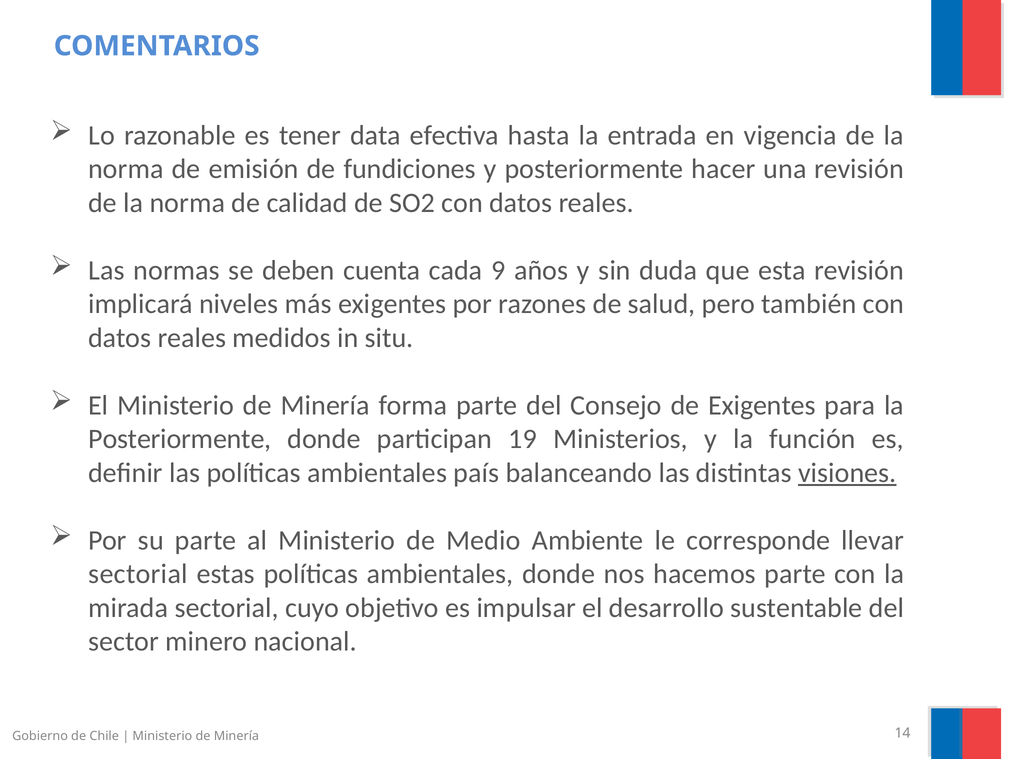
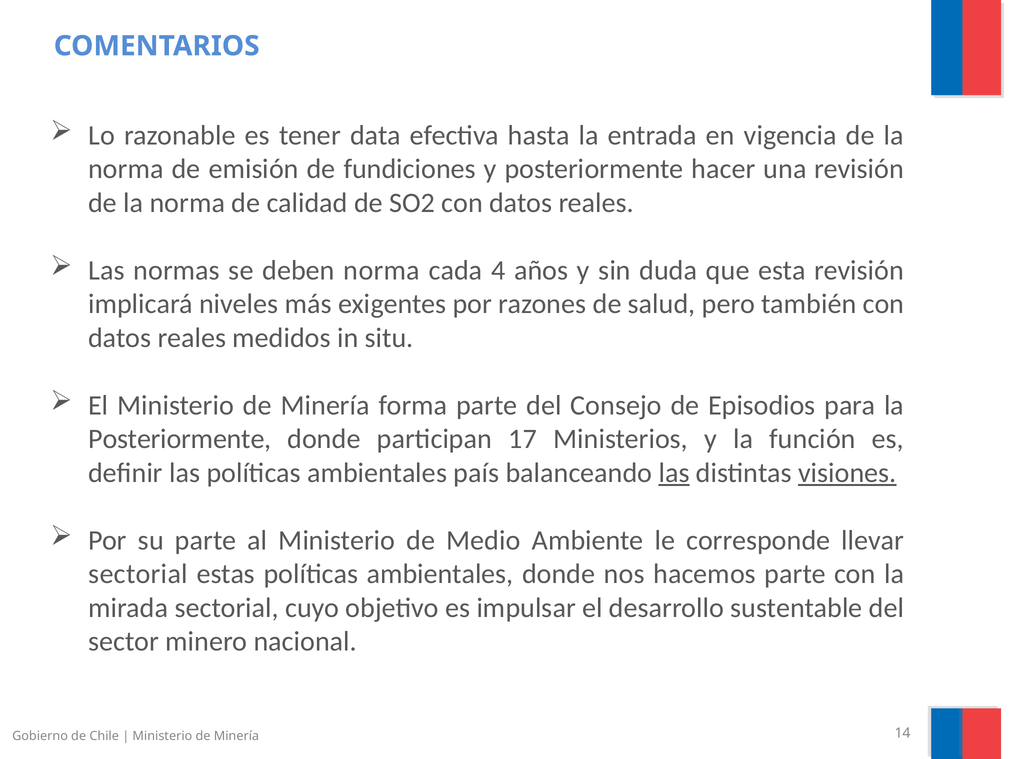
deben cuenta: cuenta -> norma
9: 9 -> 4
de Exigentes: Exigentes -> Episodios
19: 19 -> 17
las at (674, 473) underline: none -> present
